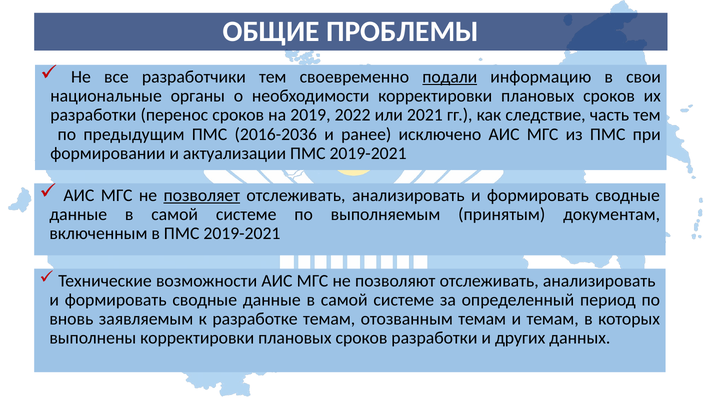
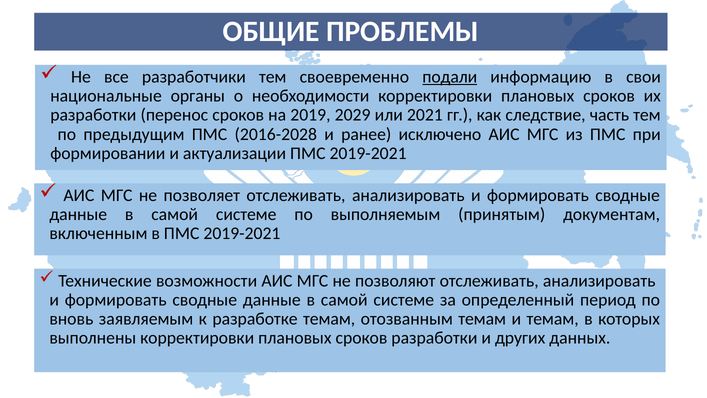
2022: 2022 -> 2029
2016-2036: 2016-2036 -> 2016-2028
позволяет underline: present -> none
